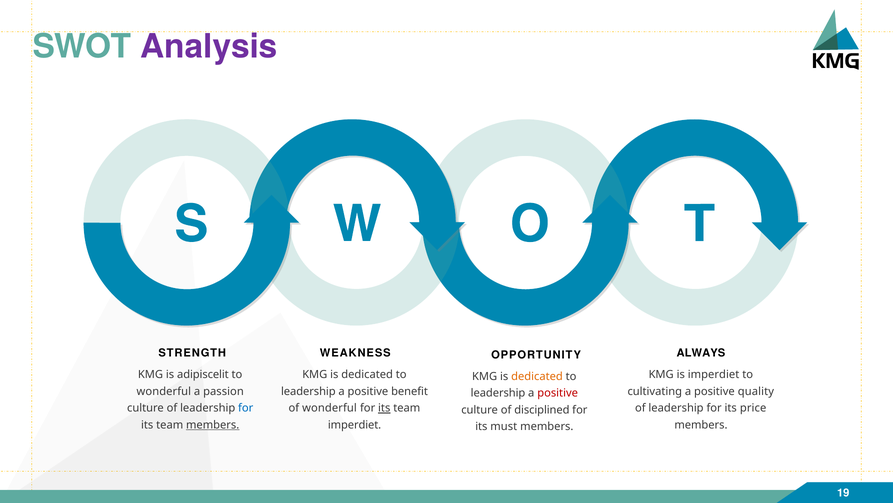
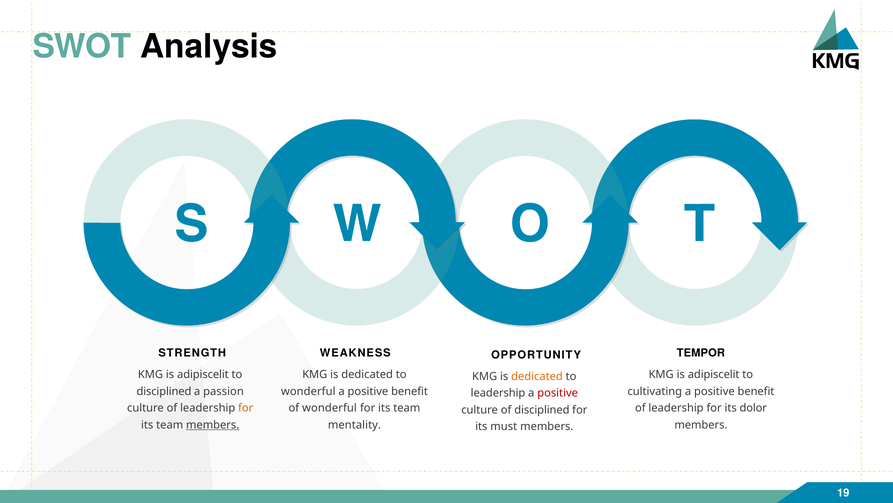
Analysis colour: purple -> black
ALWAYS: ALWAYS -> TEMPOR
imperdiet at (714, 374): imperdiet -> adipiscelit
wonderful at (164, 391): wonderful -> disciplined
leadership at (308, 391): leadership -> wonderful
cultivating a positive quality: quality -> benefit
for at (246, 408) colour: blue -> orange
its at (384, 408) underline: present -> none
price: price -> dolor
imperdiet at (355, 424): imperdiet -> mentality
